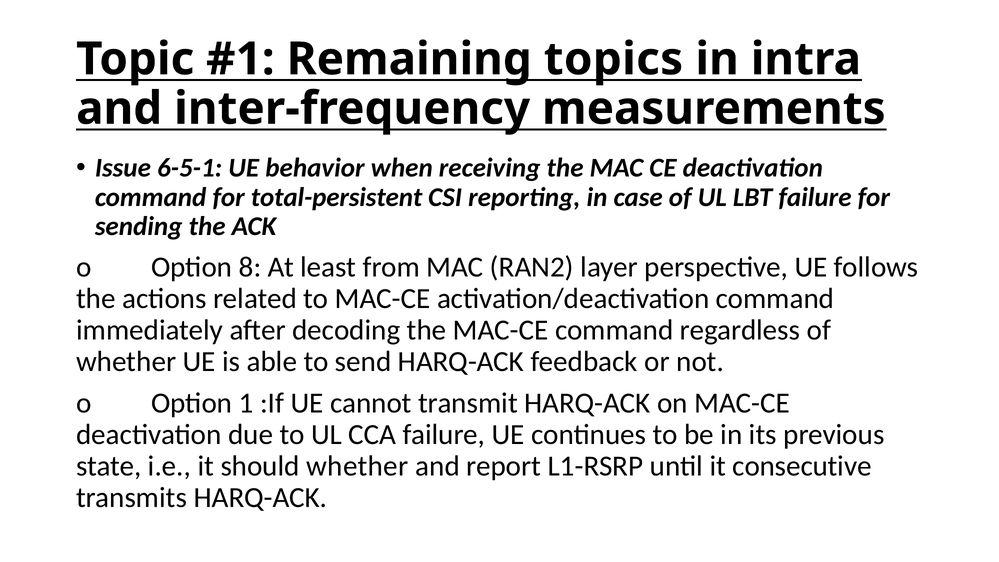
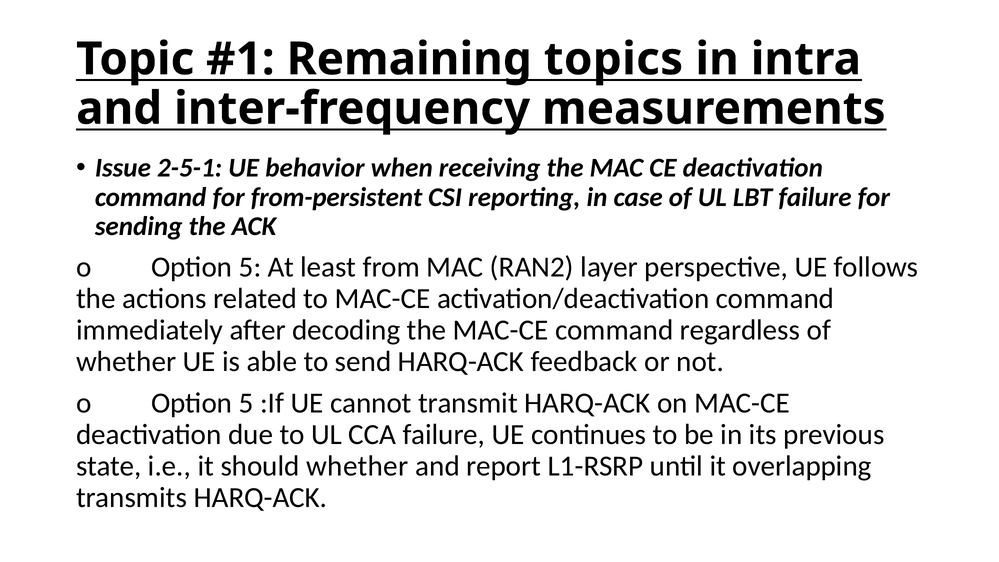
6-5-1: 6-5-1 -> 2-5-1
total-persistent: total-persistent -> from-persistent
8 at (250, 267): 8 -> 5
1 at (246, 403): 1 -> 5
consecutive: consecutive -> overlapping
